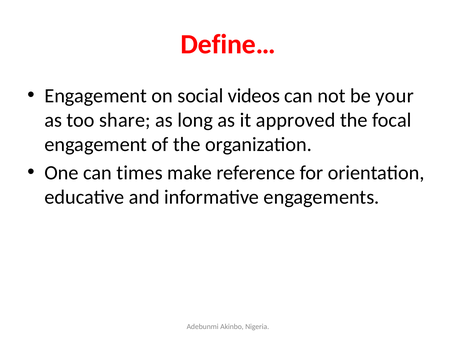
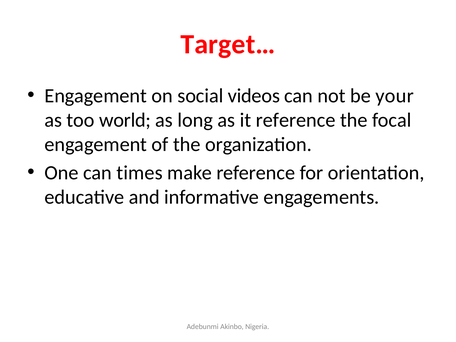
Define…: Define… -> Target…
share: share -> world
it approved: approved -> reference
